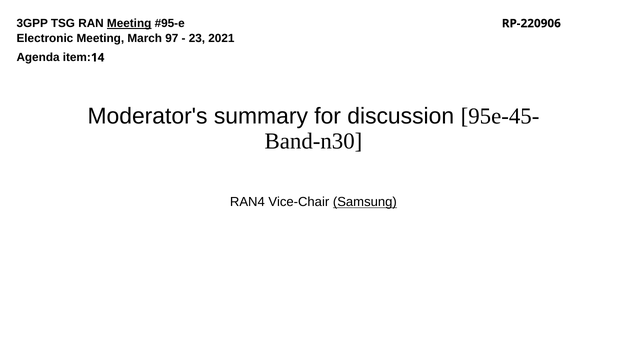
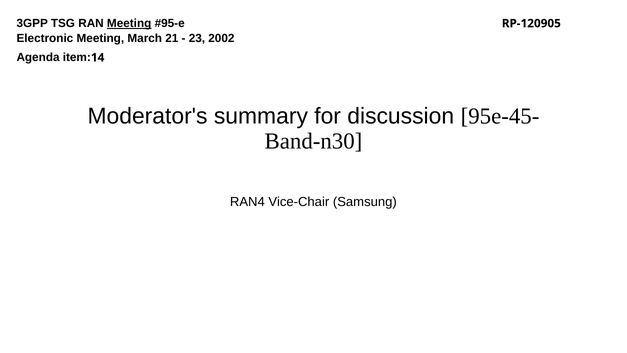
RP-220906: RP-220906 -> RP-120905
97: 97 -> 21
2021: 2021 -> 2002
Samsung underline: present -> none
